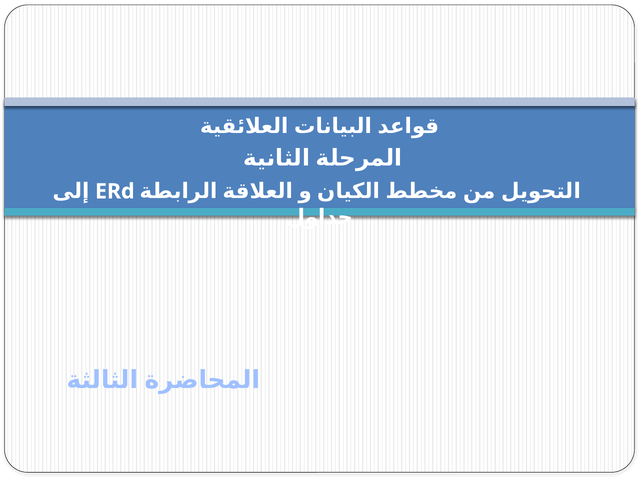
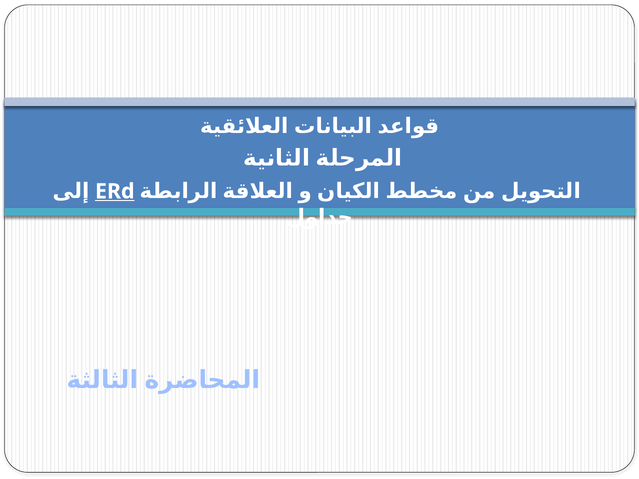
ERd underline: none -> present
